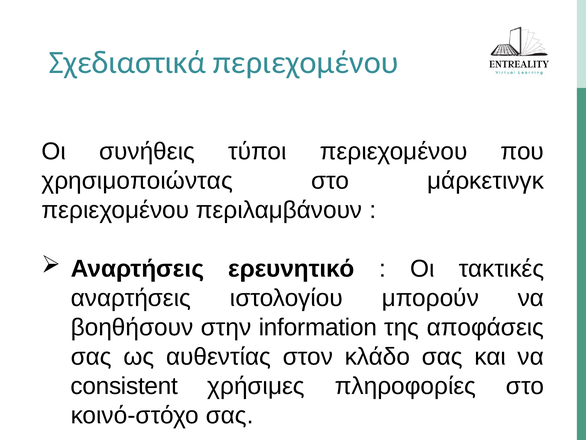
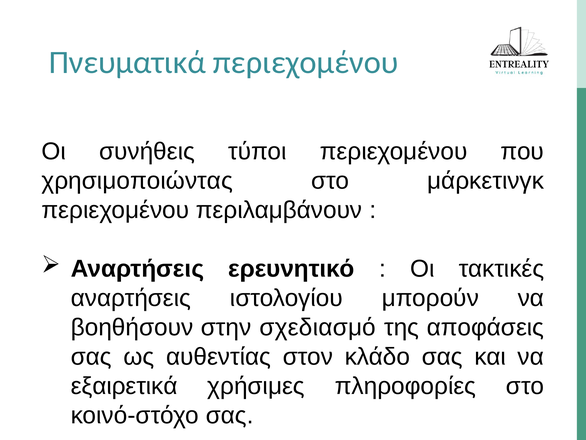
Σχεδιαστικά: Σχεδιαστικά -> Πνευματικά
information: information -> σχεδιασμό
consistent: consistent -> εξαιρετικά
